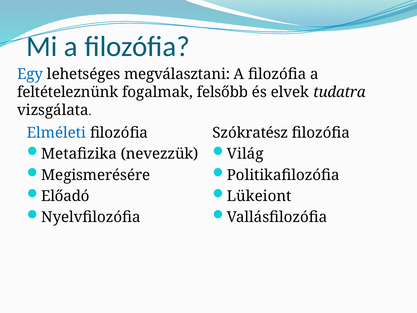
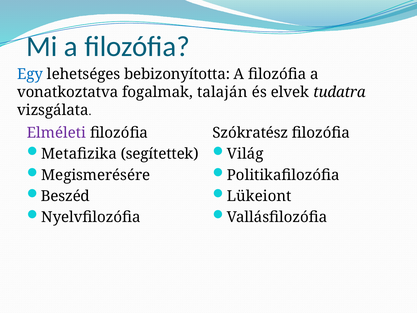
megválasztani: megválasztani -> bebizonyította
feltételeznünk: feltételeznünk -> vonatkoztatva
felsőbb: felsőbb -> talaján
Elméleti colour: blue -> purple
nevezzük: nevezzük -> segítettek
Előadó: Előadó -> Beszéd
